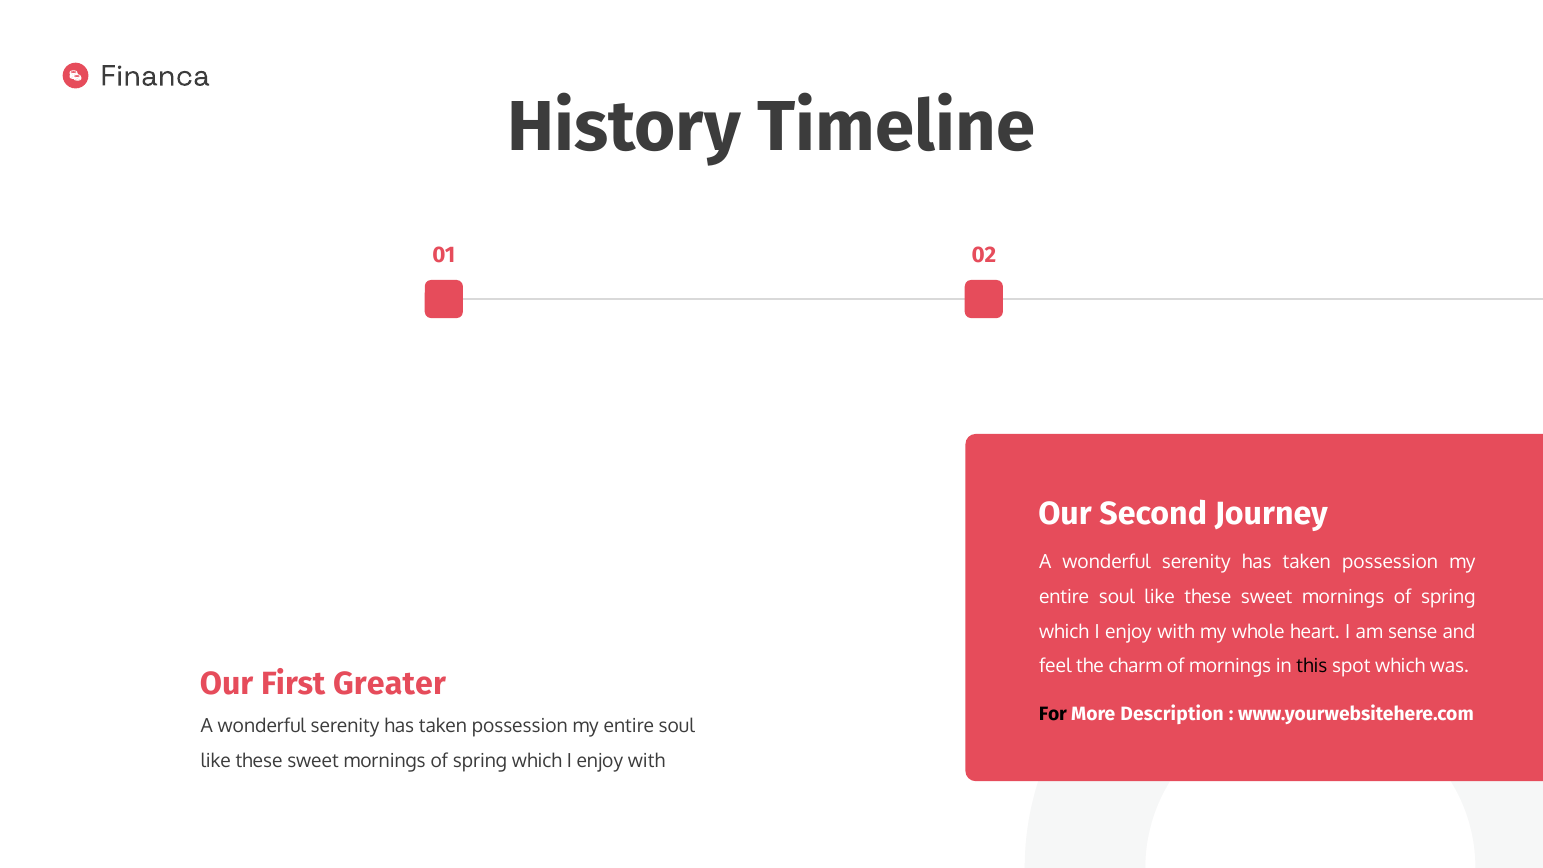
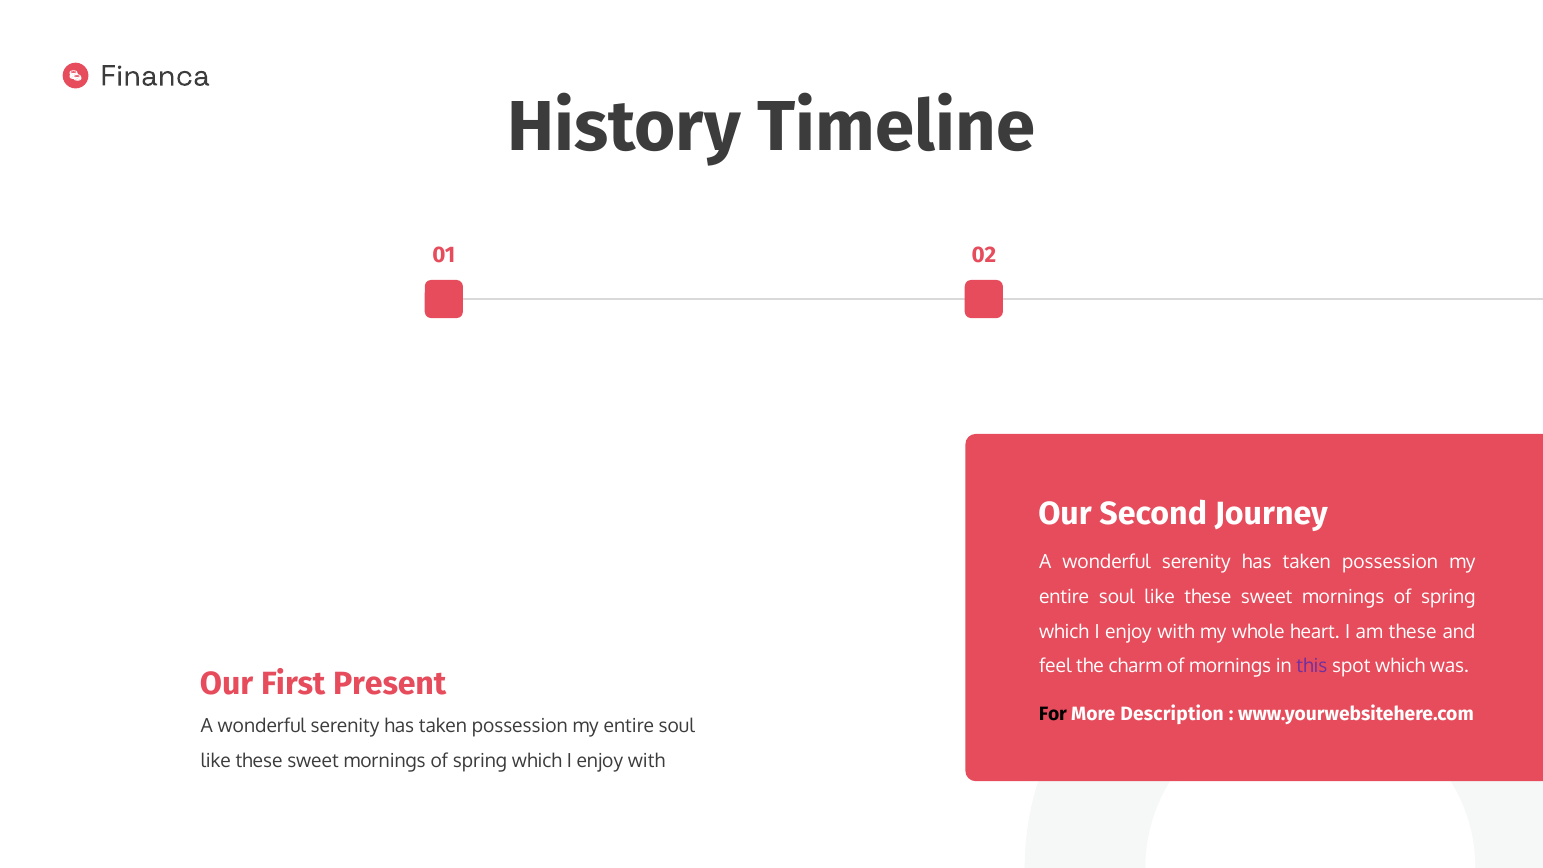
am sense: sense -> these
this colour: black -> purple
Greater: Greater -> Present
